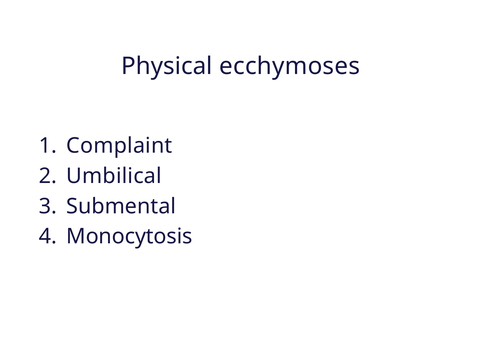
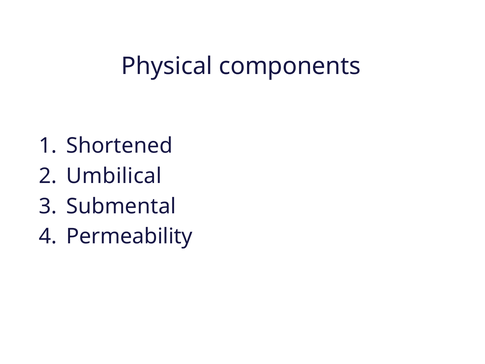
ecchymoses: ecchymoses -> components
Complaint: Complaint -> Shortened
Monocytosis: Monocytosis -> Permeability
